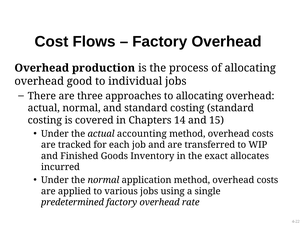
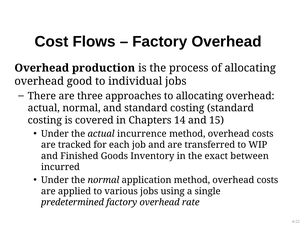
accounting: accounting -> incurrence
allocates: allocates -> between
